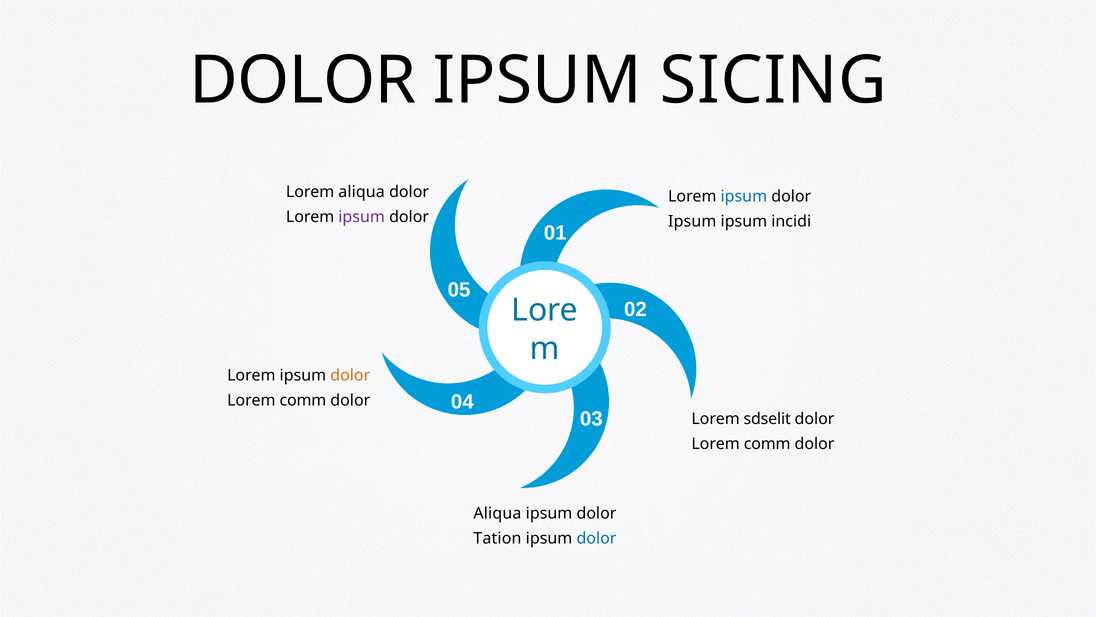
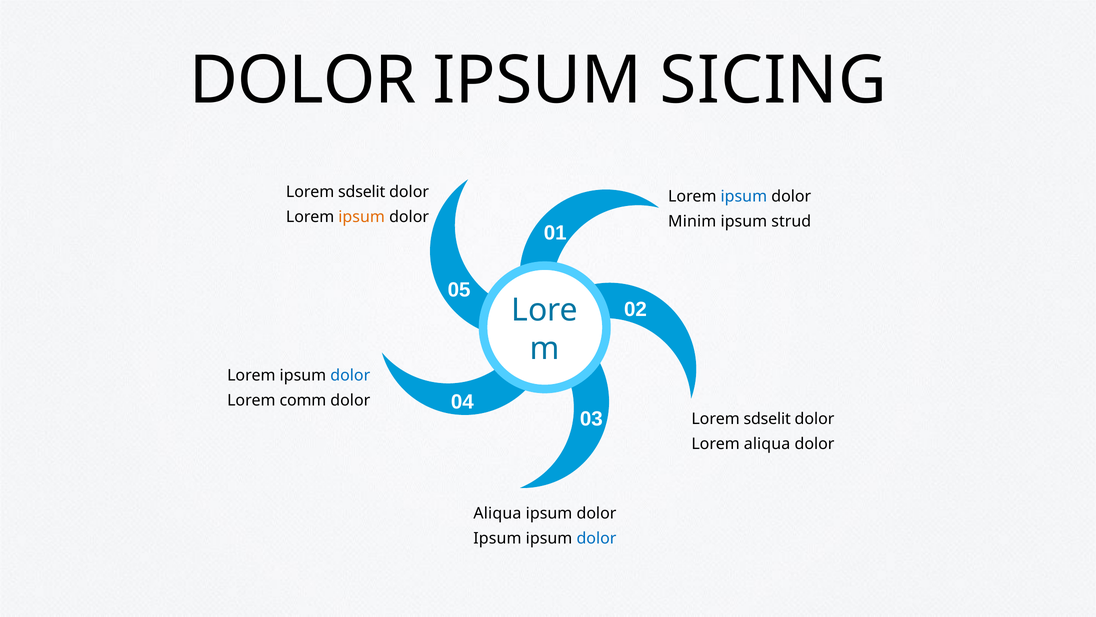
aliqua at (362, 192): aliqua -> sdselit
ipsum at (362, 217) colour: purple -> orange
Ipsum at (692, 221): Ipsum -> Minim
incidi: incidi -> strud
dolor at (350, 375) colour: orange -> blue
comm at (767, 444): comm -> aliqua
Tation at (497, 538): Tation -> Ipsum
